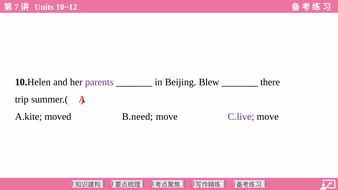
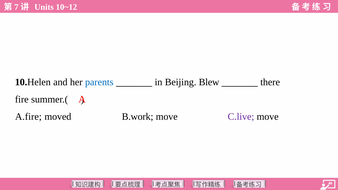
parents colour: purple -> blue
trip: trip -> fire
A.kite: A.kite -> A.fire
B.need: B.need -> B.work
